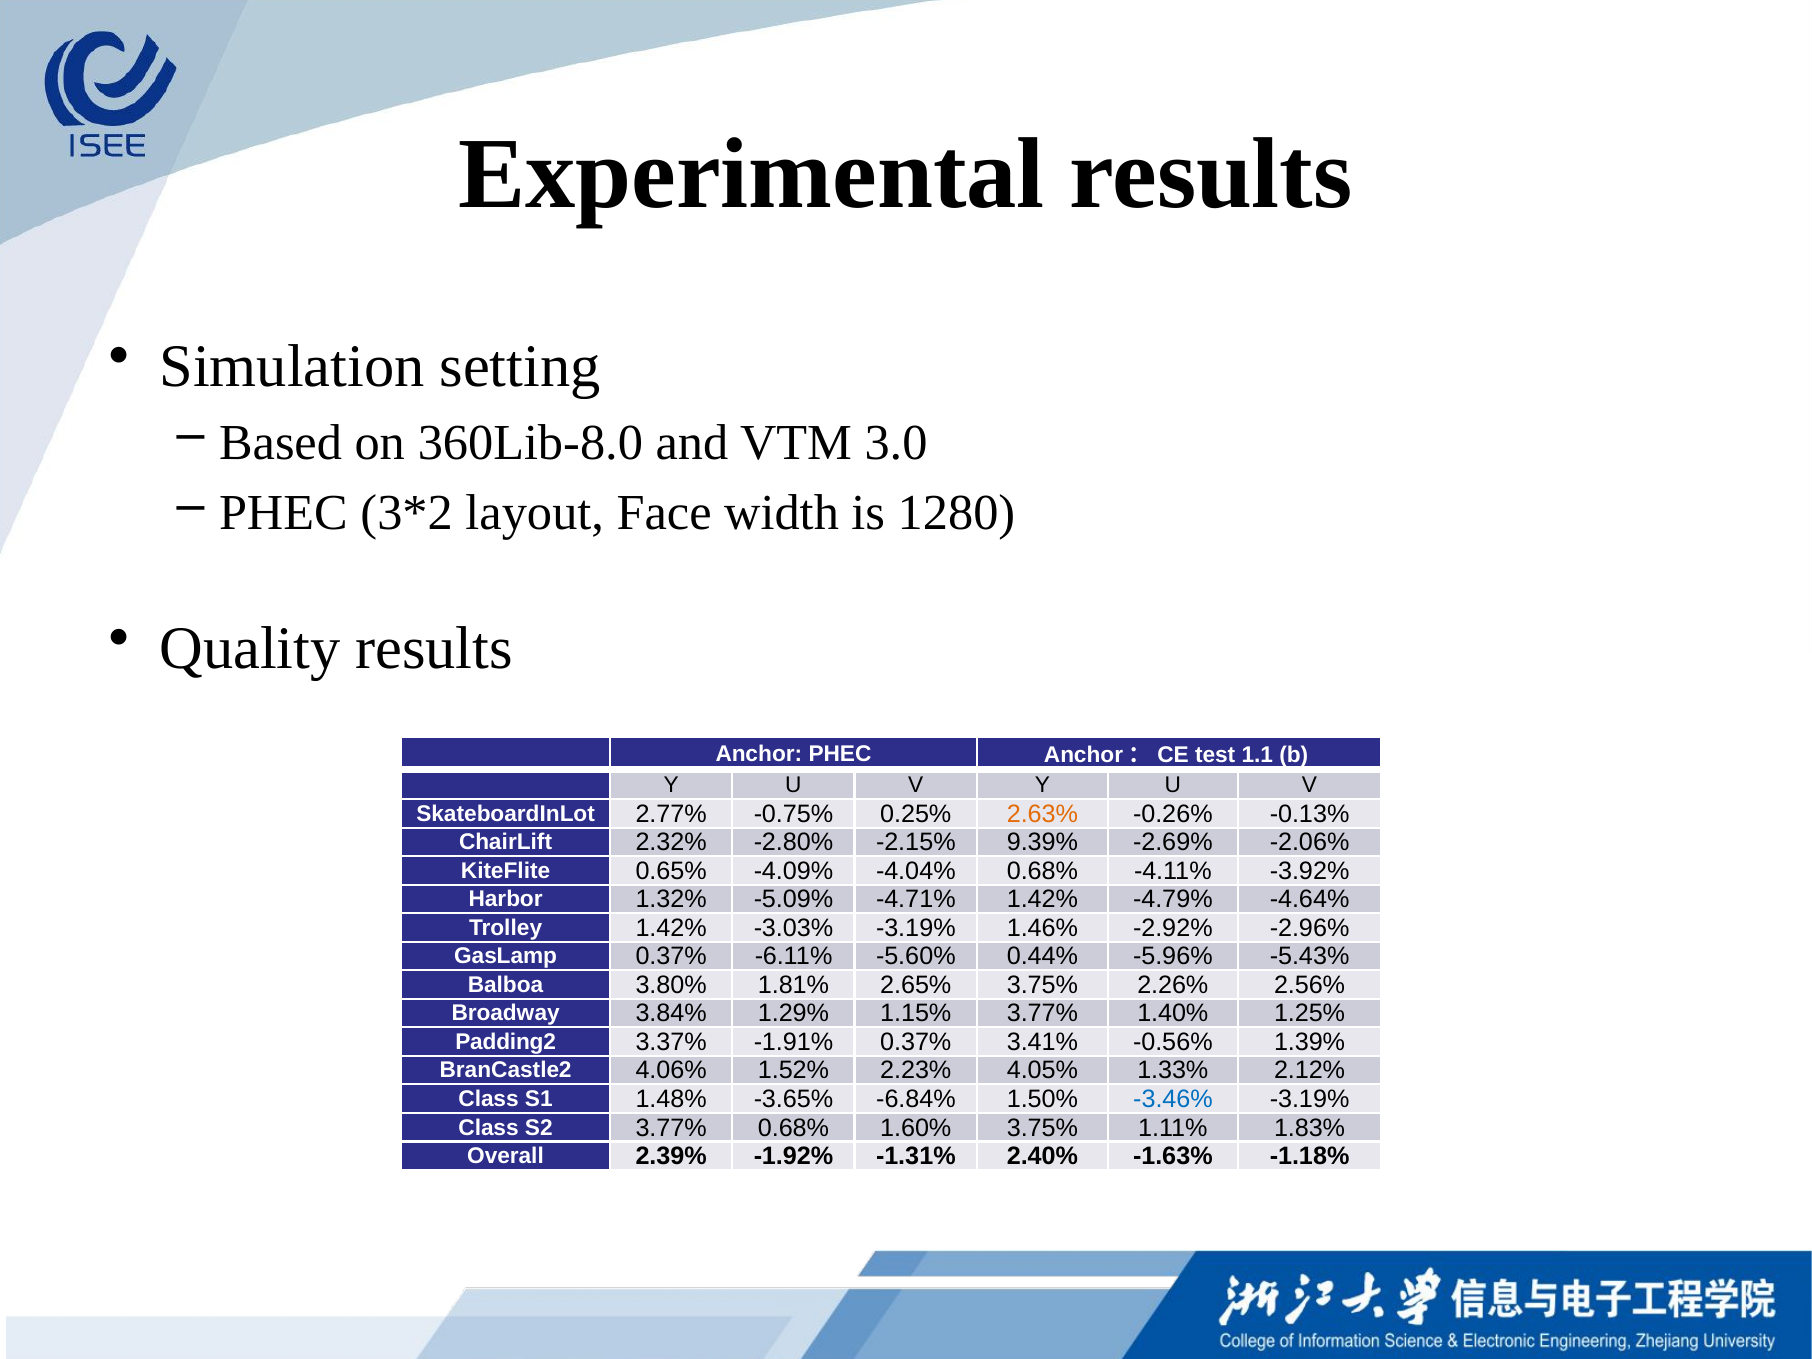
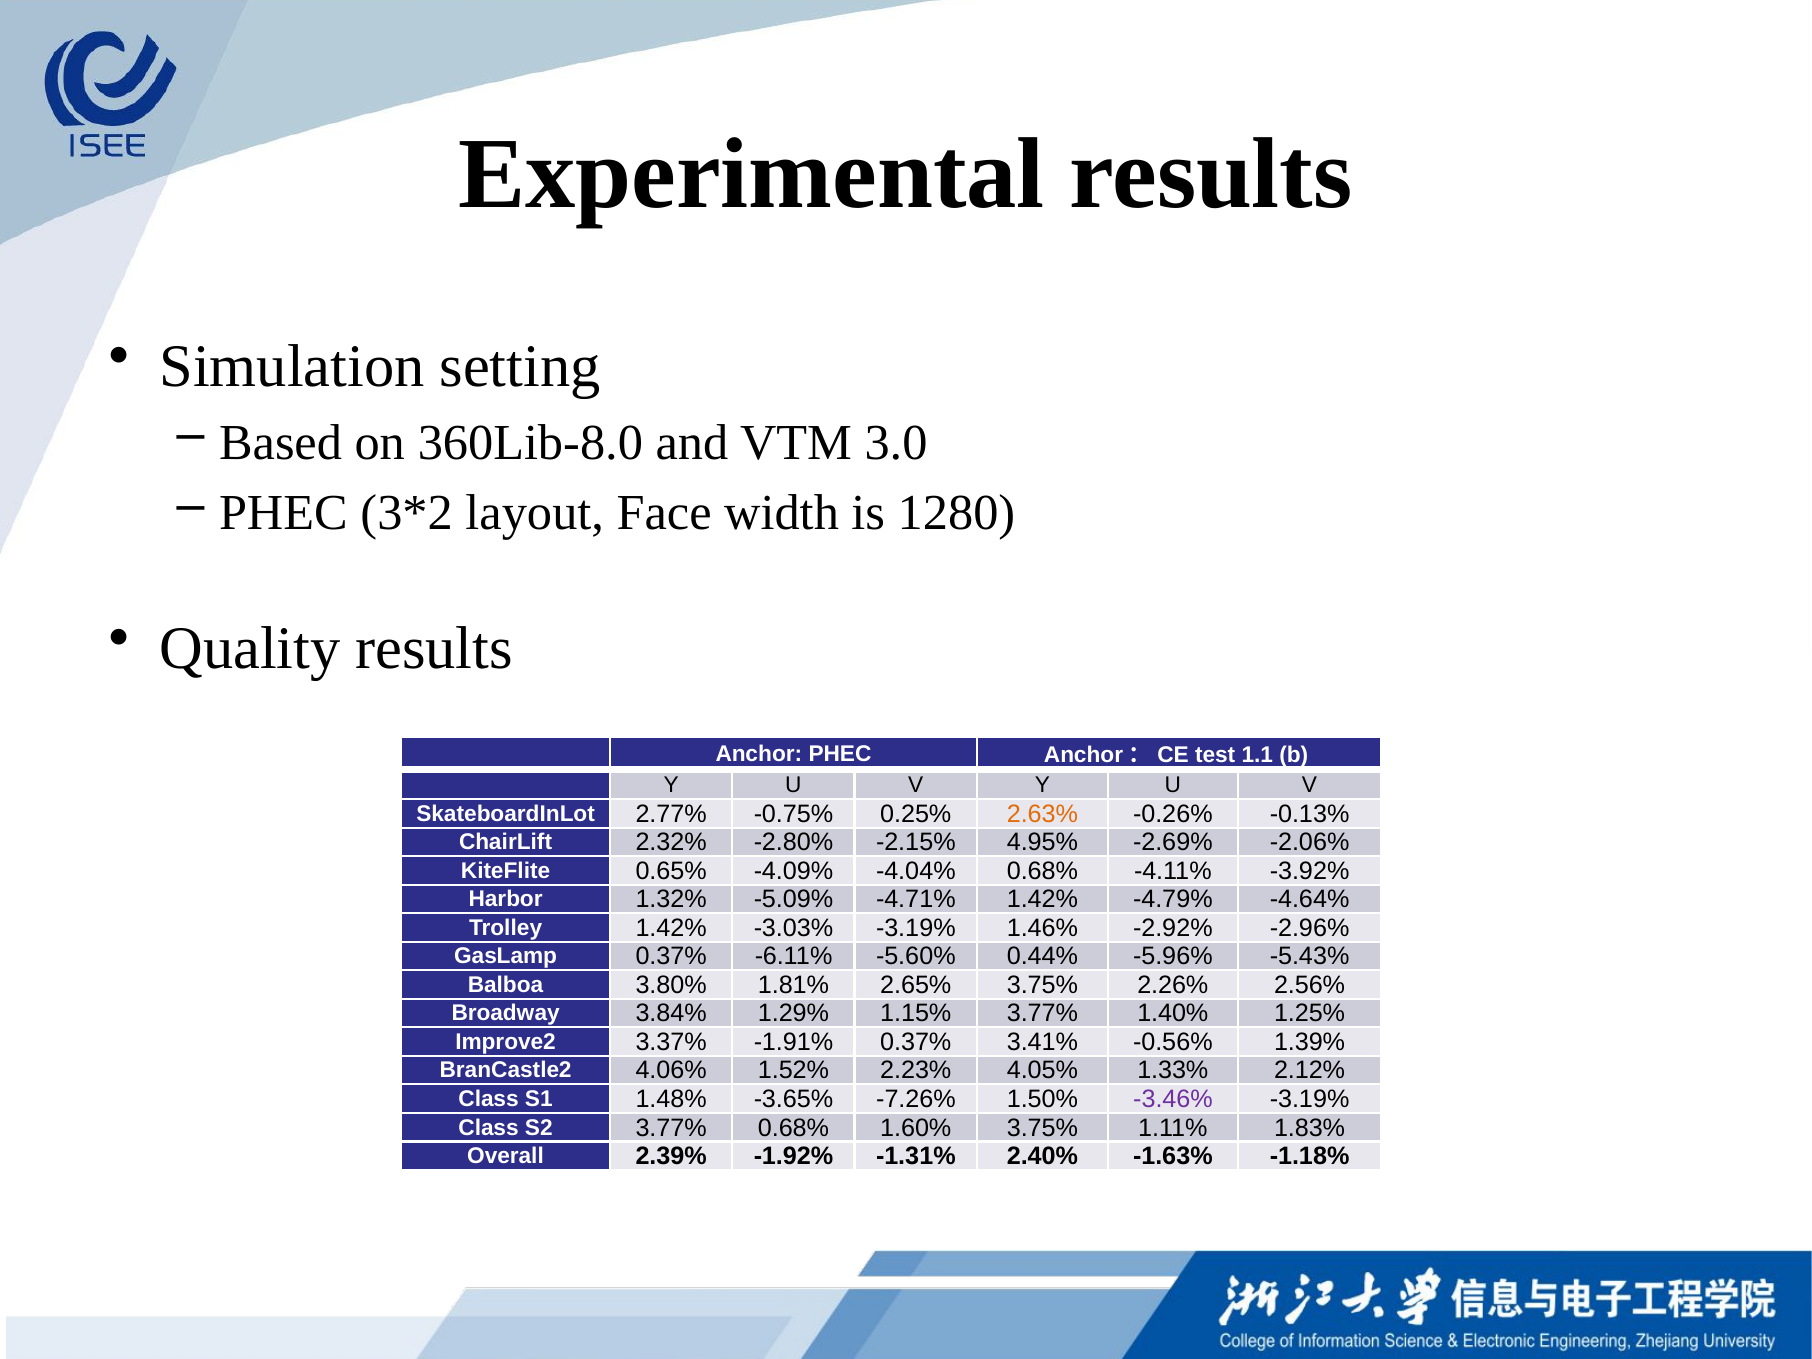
9.39%: 9.39% -> 4.95%
Padding2: Padding2 -> Improve2
-6.84%: -6.84% -> -7.26%
-3.46% colour: blue -> purple
